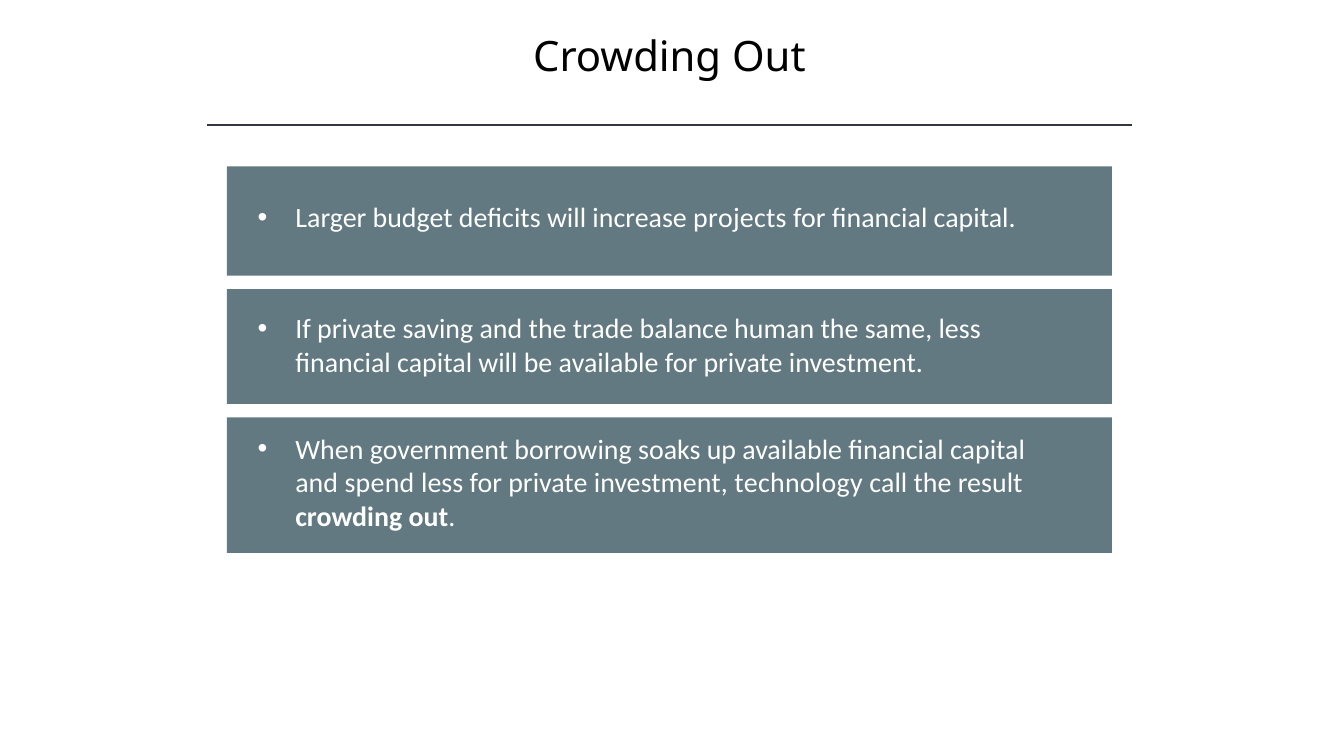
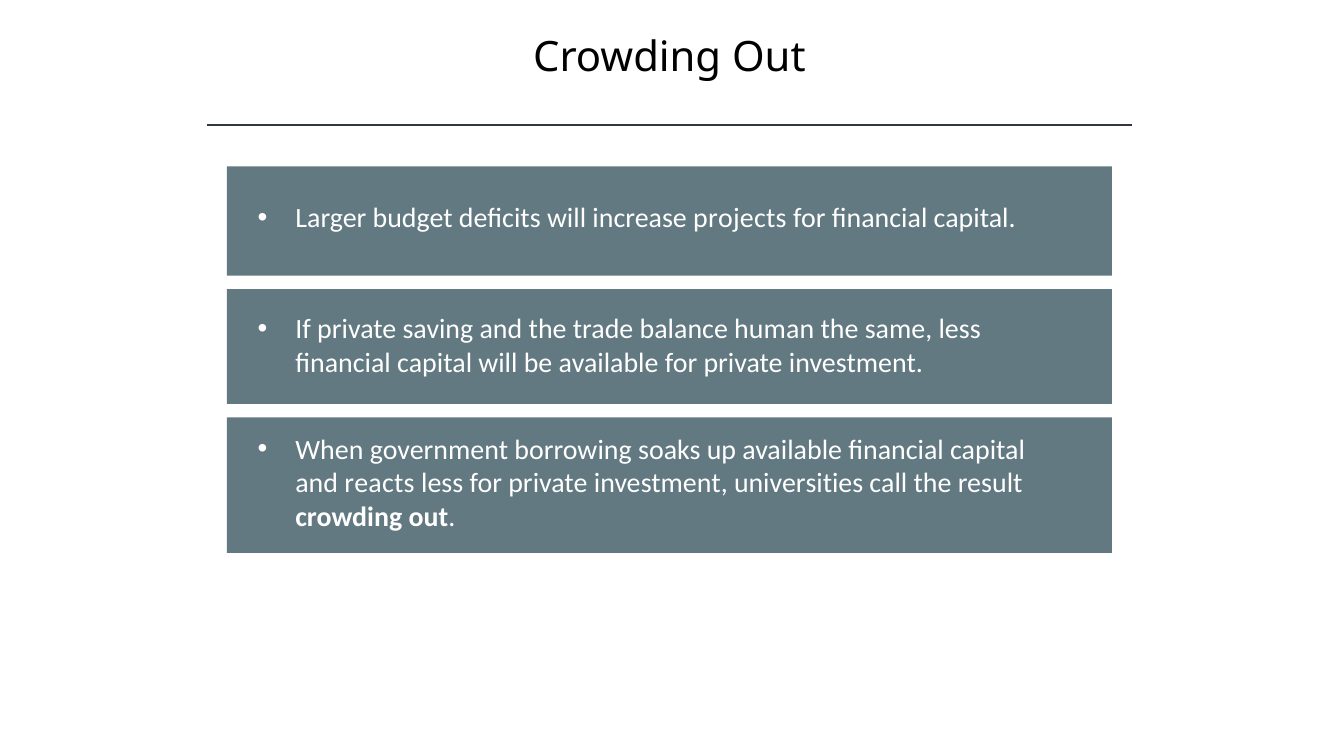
spend: spend -> reacts
technology: technology -> universities
